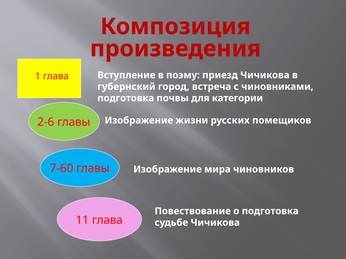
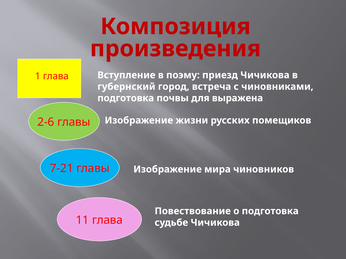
категории: категории -> выражена
7-60: 7-60 -> 7-21
